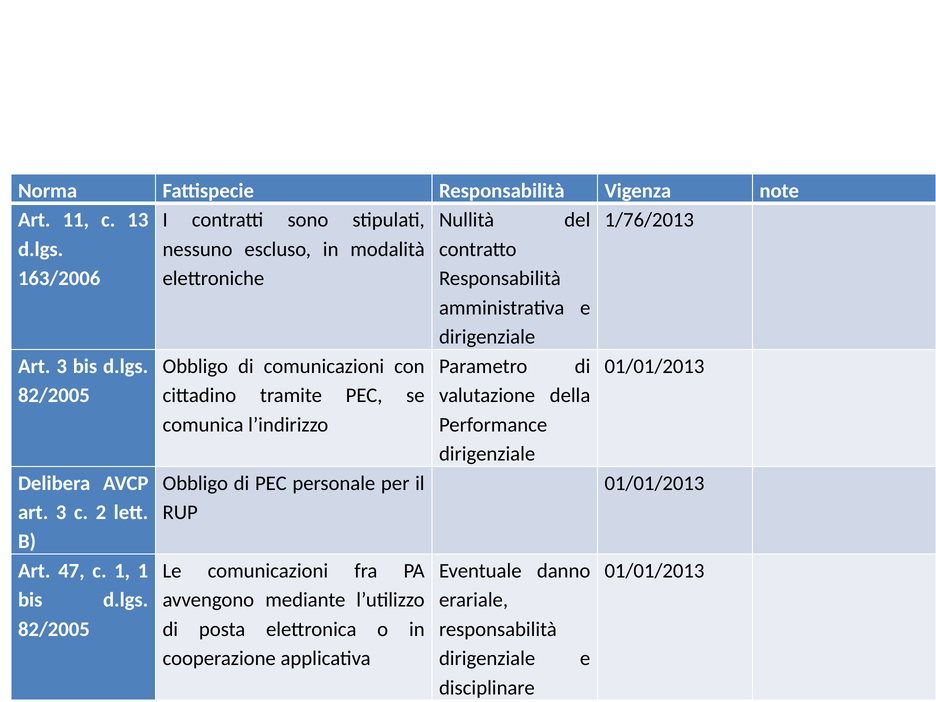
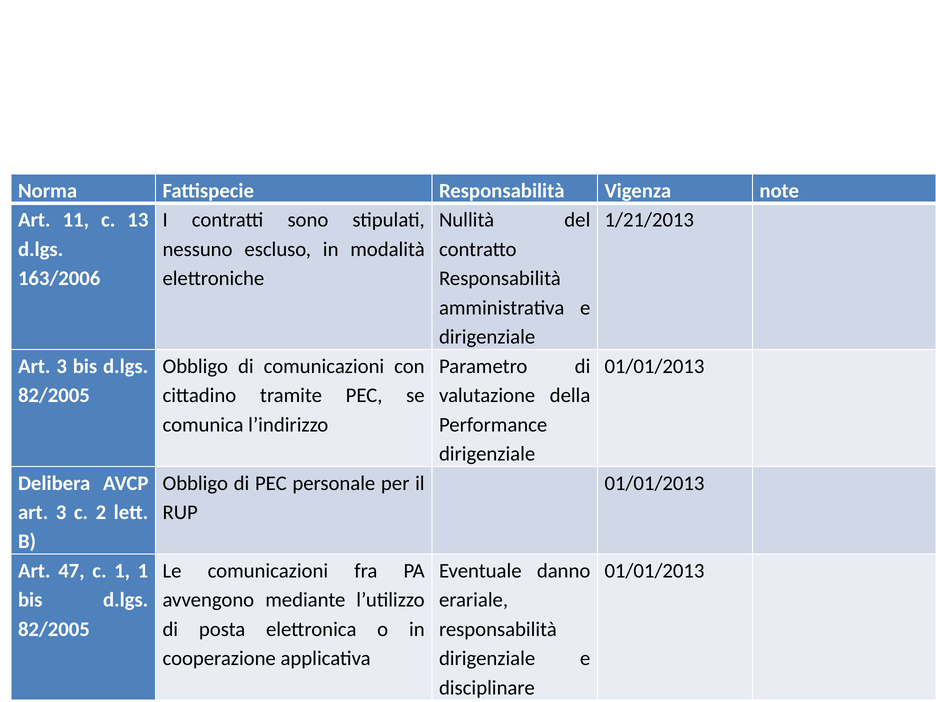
1/76/2013: 1/76/2013 -> 1/21/2013
